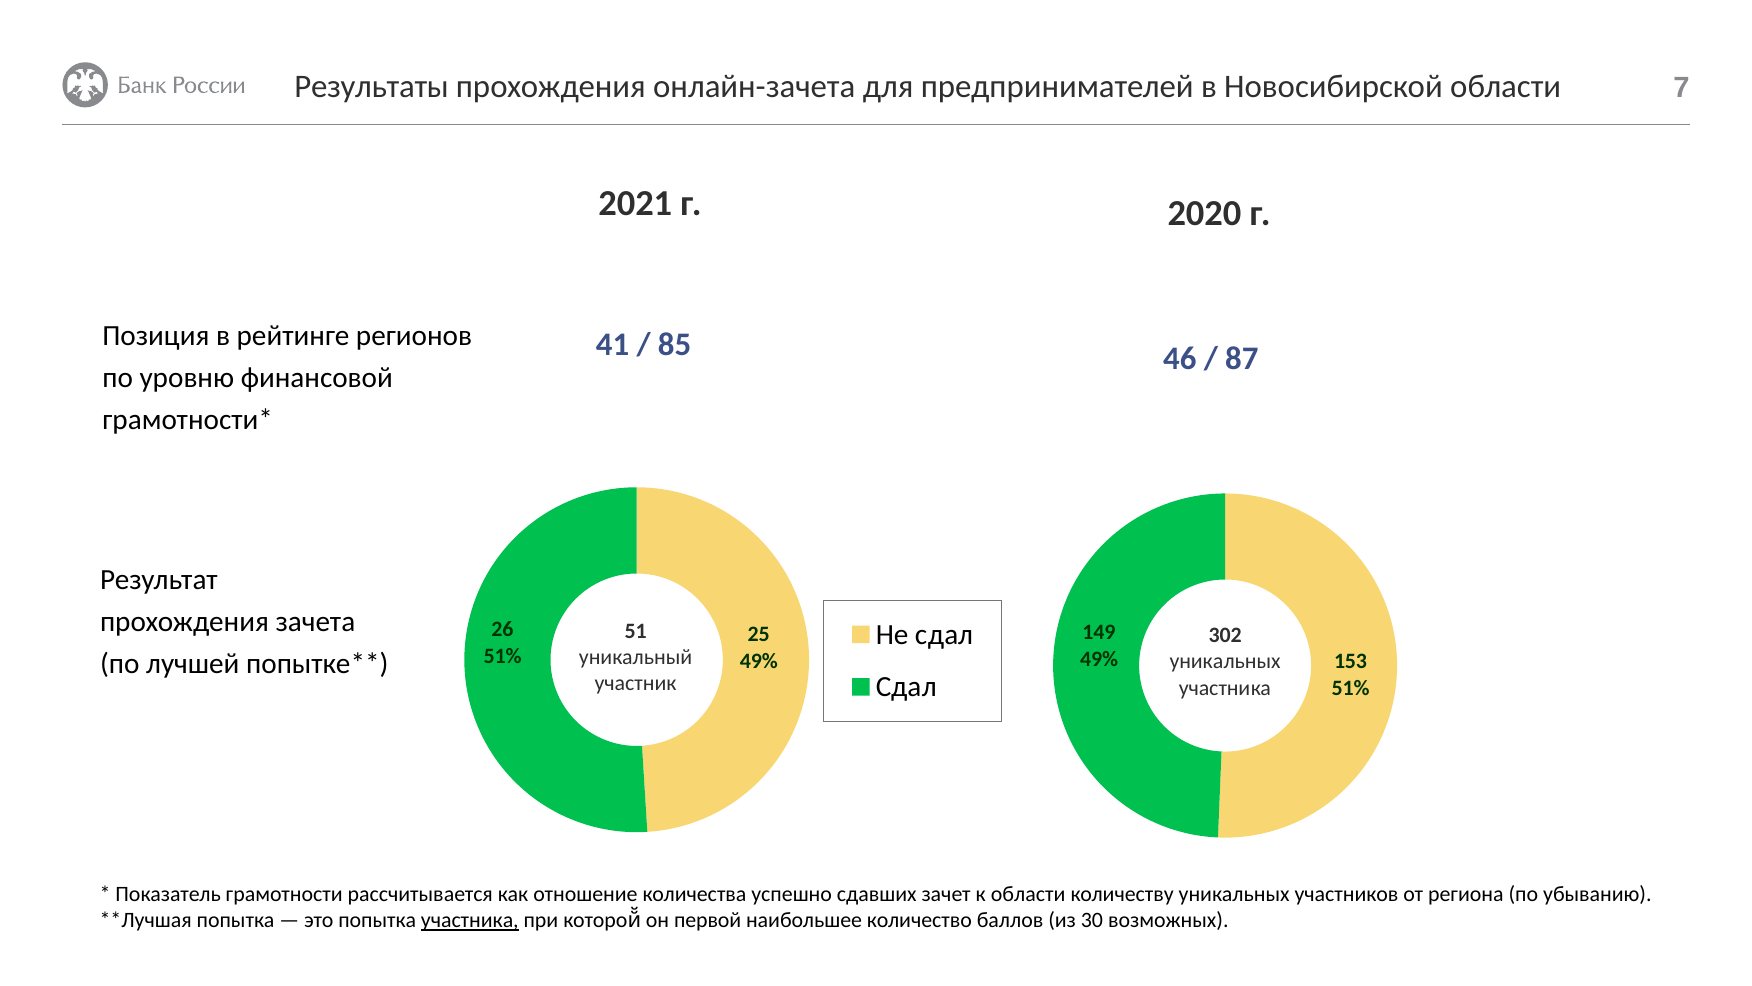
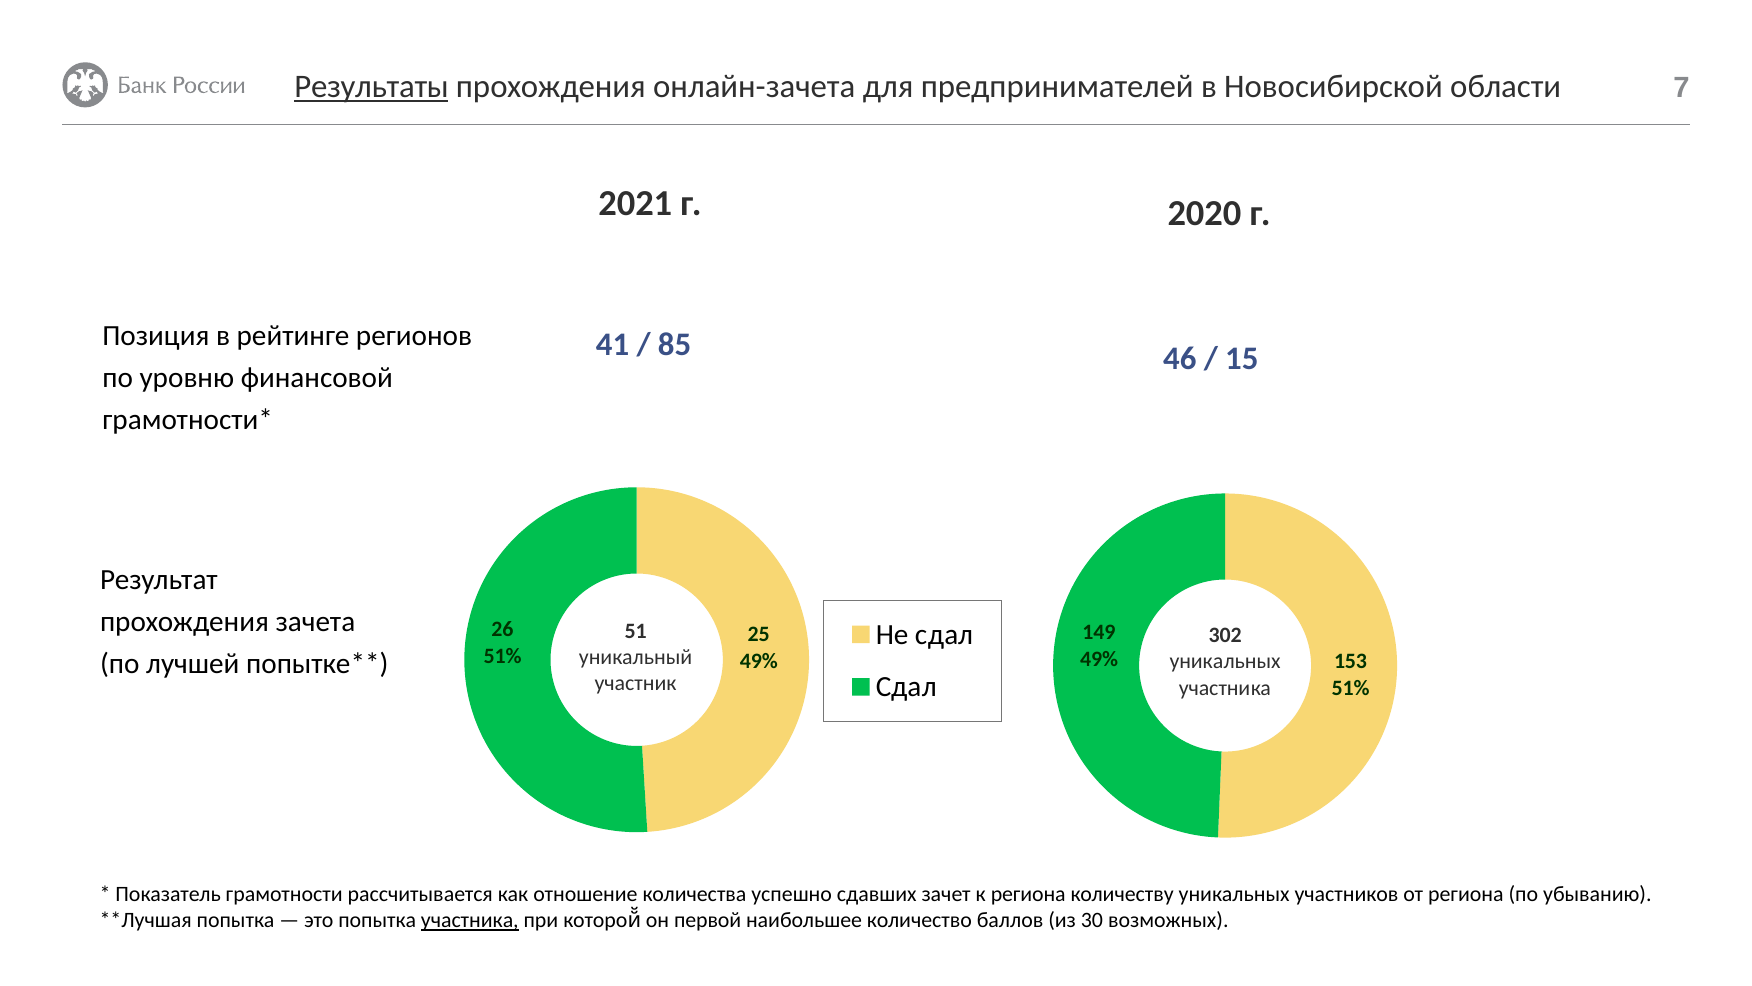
Результаты underline: none -> present
87: 87 -> 15
к области: области -> региона
